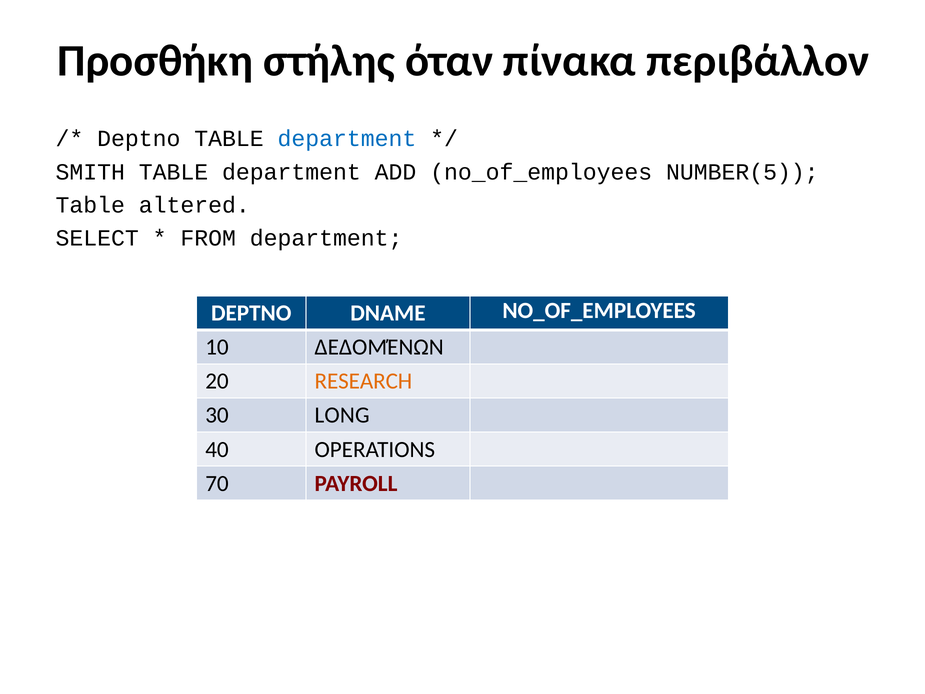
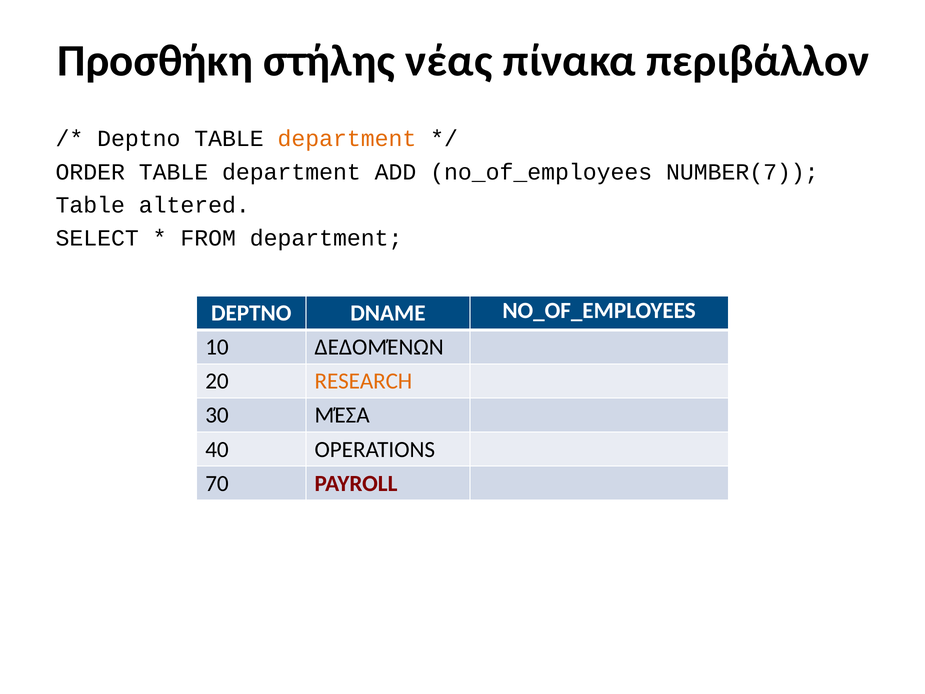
όταν: όταν -> νέας
department at (347, 139) colour: blue -> orange
SMITH: SMITH -> ORDER
NUMBER(5: NUMBER(5 -> NUMBER(7
LONG: LONG -> ΜΈΣΑ
